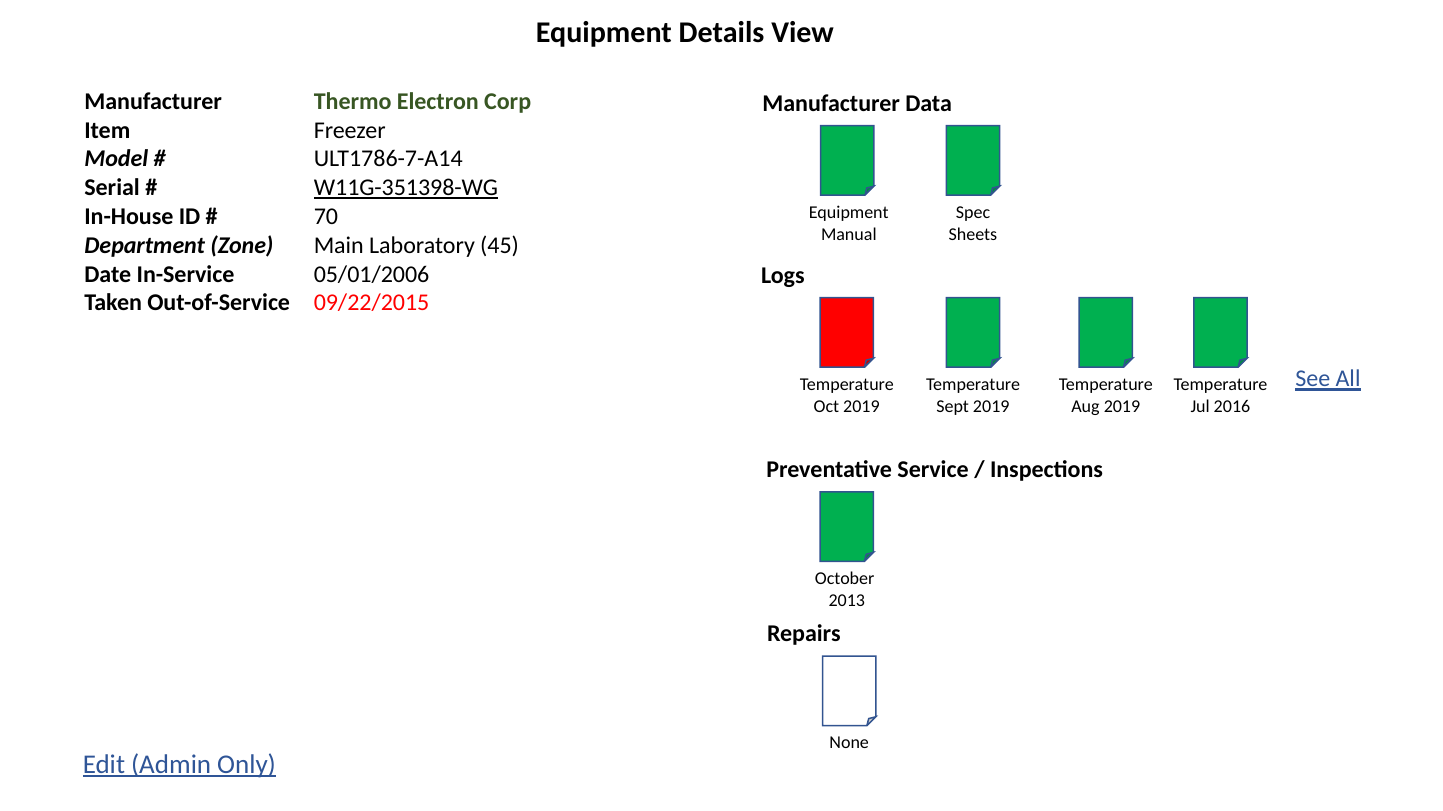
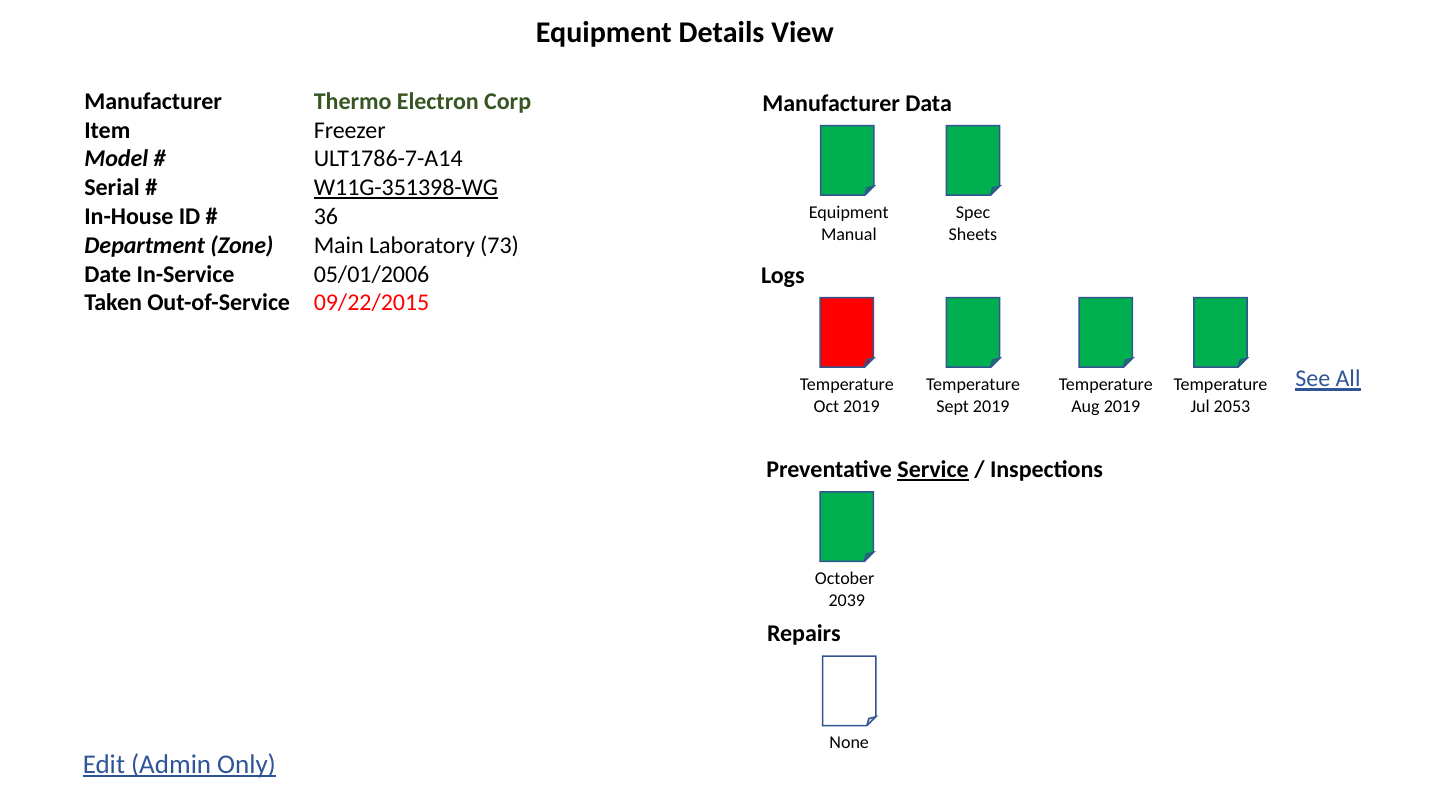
70: 70 -> 36
45: 45 -> 73
2016: 2016 -> 2053
Service underline: none -> present
2013: 2013 -> 2039
